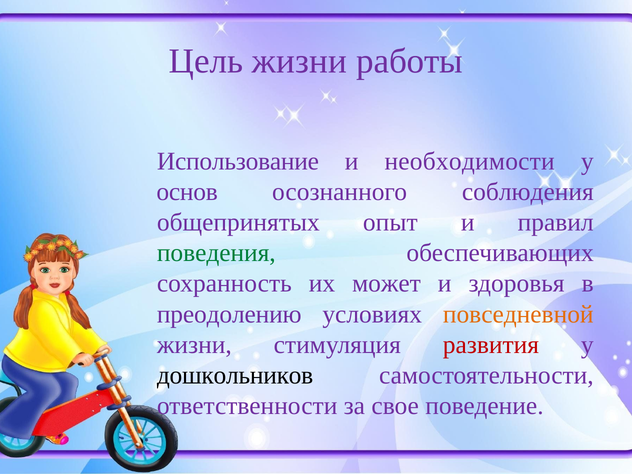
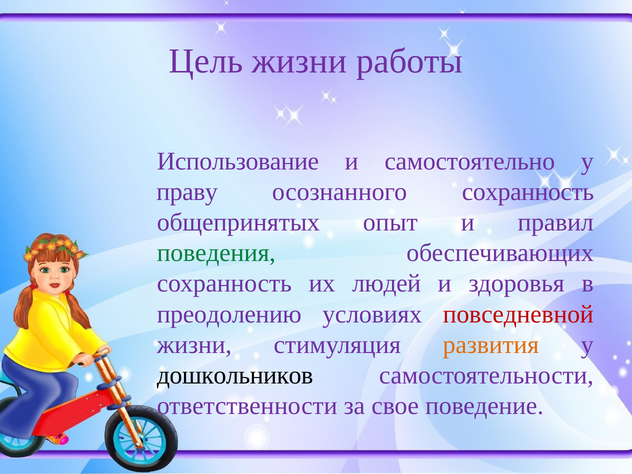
необходимости: необходимости -> самостоятельно
основ: основ -> праву
осознанного соблюдения: соблюдения -> сохранность
может: может -> людей
повседневной colour: orange -> red
развития colour: red -> orange
